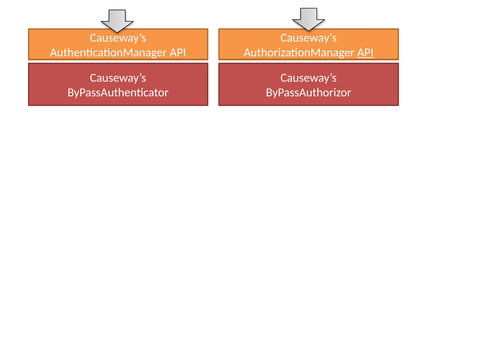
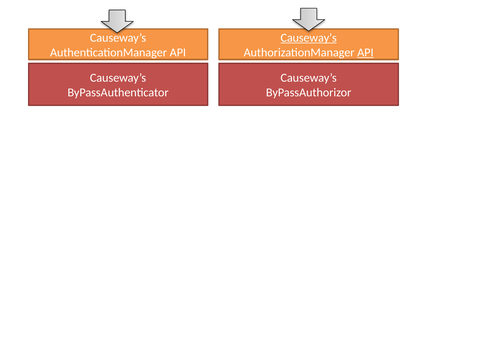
Causeway’s at (309, 38) underline: none -> present
